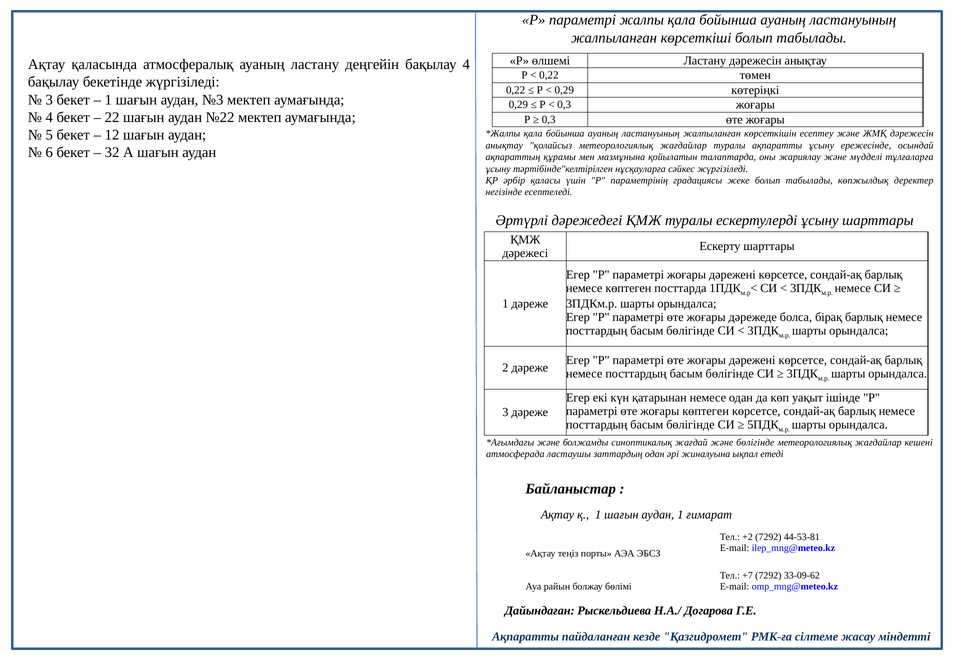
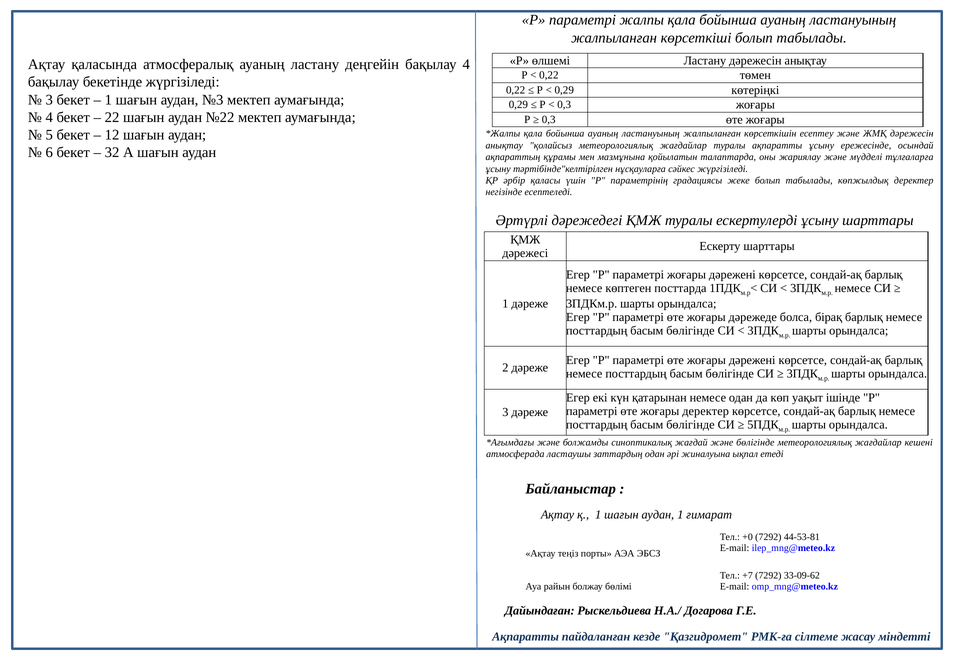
жоғары көптеген: көптеген -> деректер
+2: +2 -> +0
